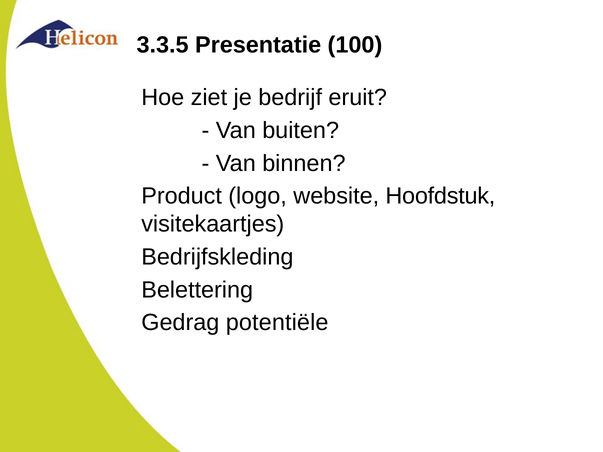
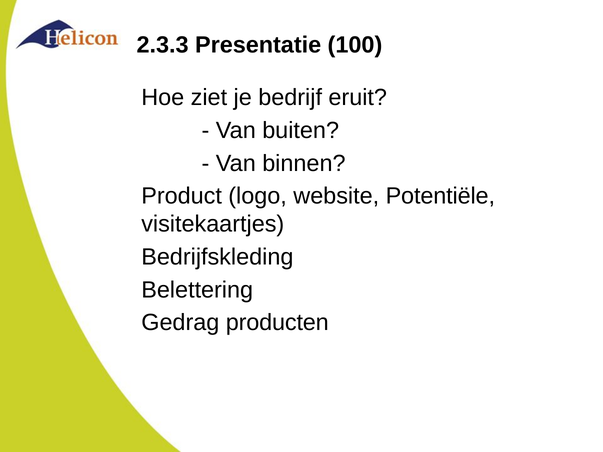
3.3.5: 3.3.5 -> 2.3.3
Hoofdstuk: Hoofdstuk -> Potentiële
potentiële: potentiële -> producten
